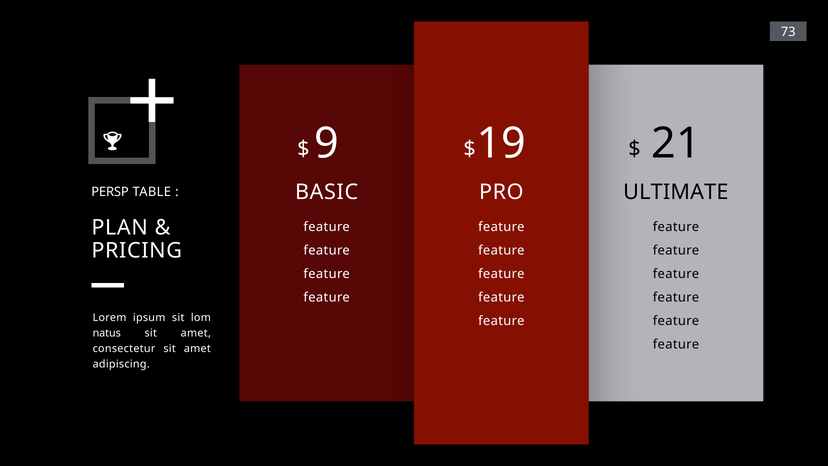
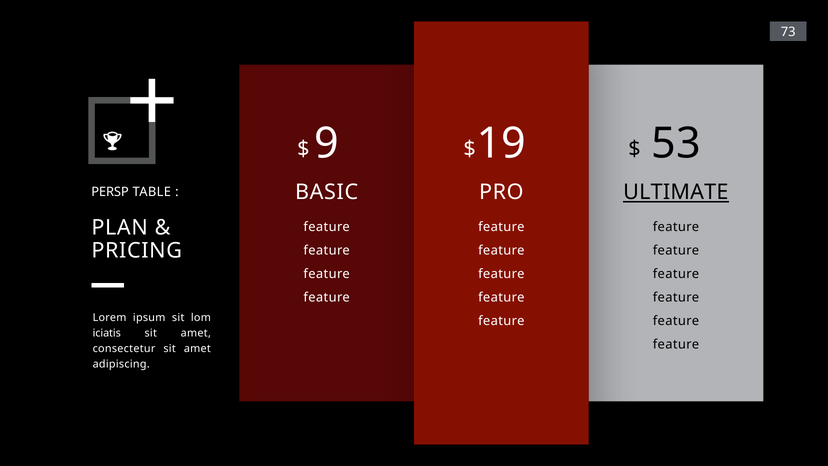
21: 21 -> 53
ULTIMATE underline: none -> present
natus: natus -> iciatis
